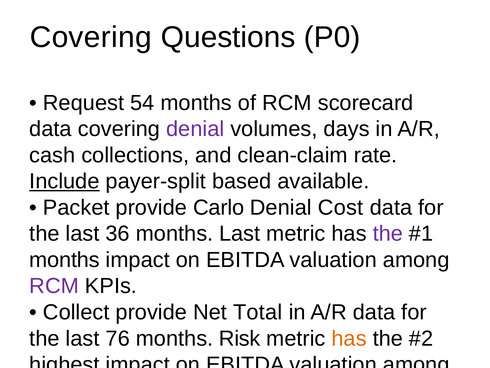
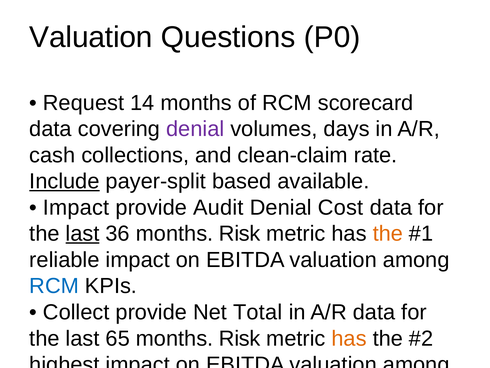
Covering at (91, 37): Covering -> Valuation
54: 54 -> 14
Packet at (76, 207): Packet -> Impact
Carlo: Carlo -> Audit
last at (83, 233) underline: none -> present
36 months Last: Last -> Risk
the at (388, 233) colour: purple -> orange
months at (65, 260): months -> reliable
RCM at (54, 286) colour: purple -> blue
76: 76 -> 65
